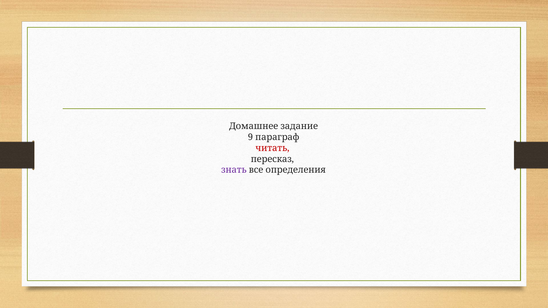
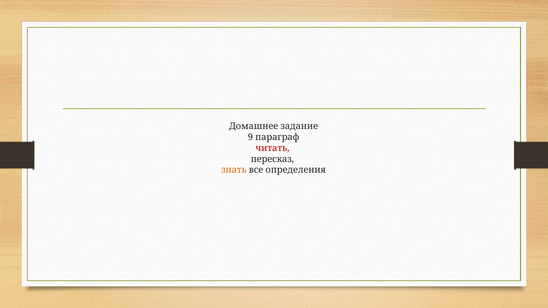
знать colour: purple -> orange
